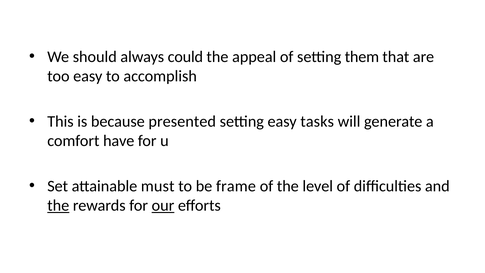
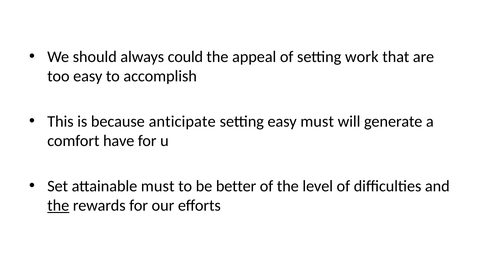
them: them -> work
presented: presented -> anticipate
easy tasks: tasks -> must
frame: frame -> better
our underline: present -> none
